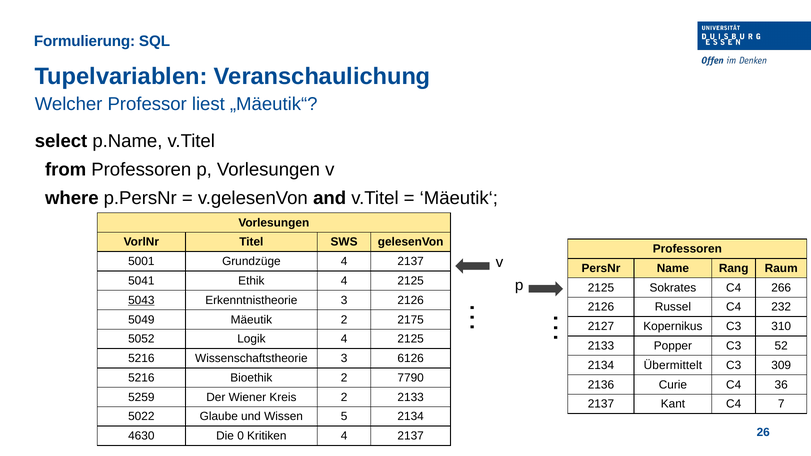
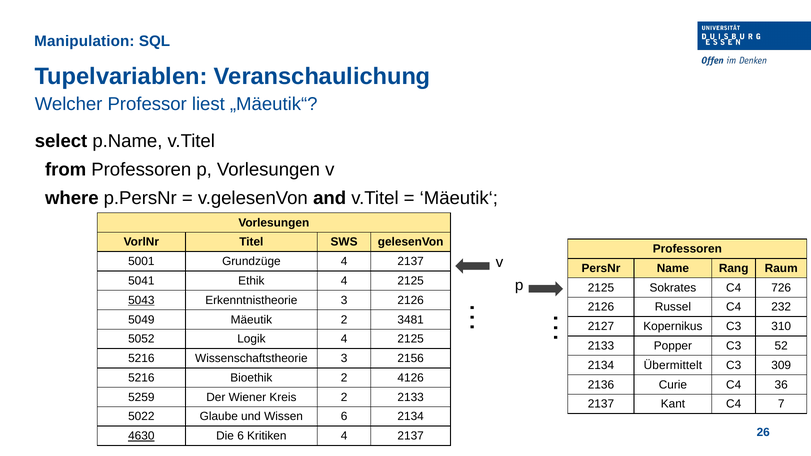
Formulierung: Formulierung -> Manipulation
266: 266 -> 726
2175: 2175 -> 3481
6126: 6126 -> 2156
7790: 7790 -> 4126
Wissen 5: 5 -> 6
4630 underline: none -> present
Die 0: 0 -> 6
